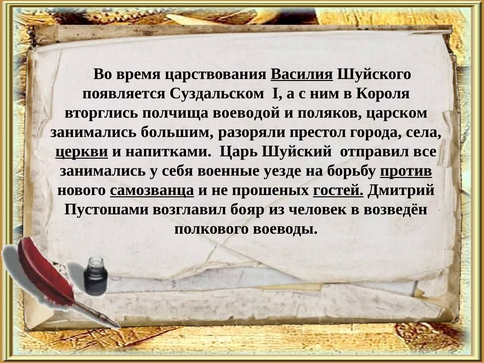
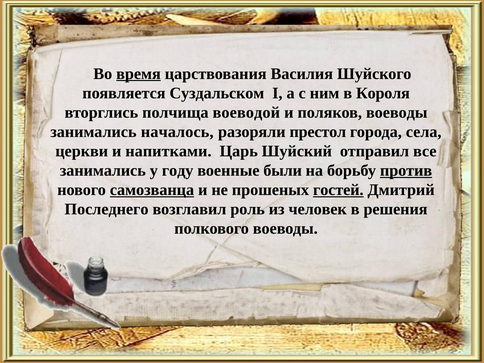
время underline: none -> present
Василия underline: present -> none
поляков царском: царском -> воеводы
большим: большим -> началось
церкви underline: present -> none
себя: себя -> году
уезде: уезде -> были
Пустошами: Пустошами -> Последнего
бояр: бояр -> роль
возведён: возведён -> решения
